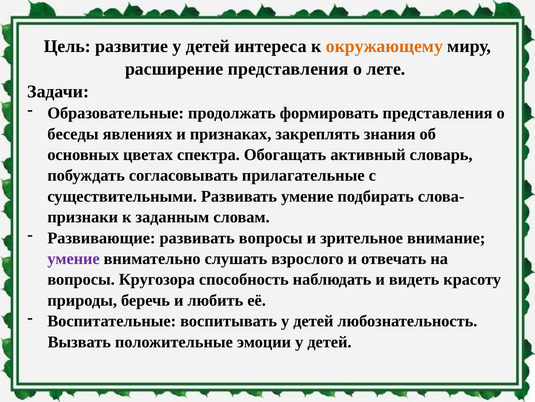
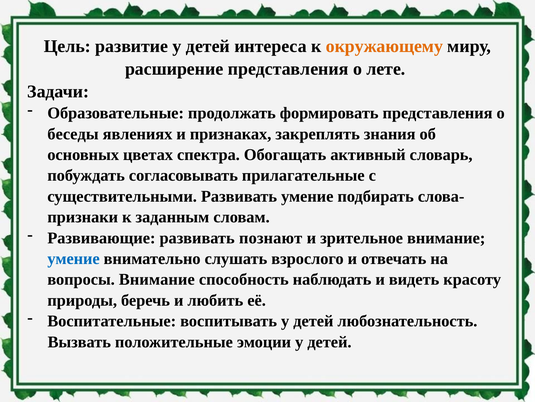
развивать вопросы: вопросы -> познают
умение at (74, 258) colour: purple -> blue
вопросы Кругозора: Кругозора -> Внимание
